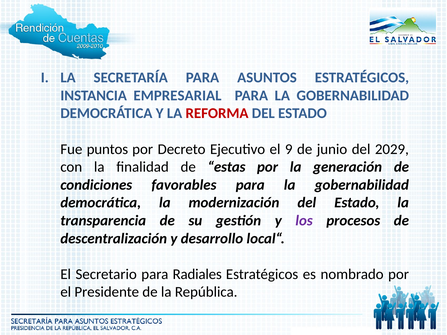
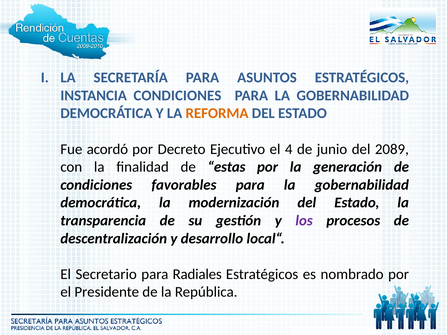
INSTANCIA EMPRESARIAL: EMPRESARIAL -> CONDICIONES
REFORMA colour: red -> orange
puntos: puntos -> acordó
9: 9 -> 4
2029: 2029 -> 2089
